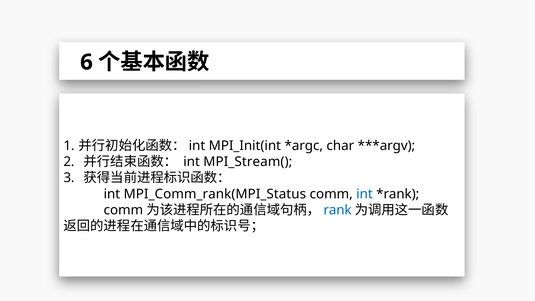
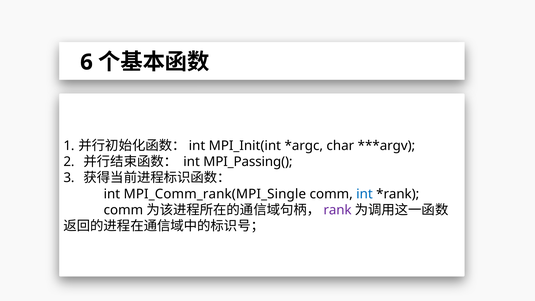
MPI_Stream(: MPI_Stream( -> MPI_Passing(
MPI_Comm_rank(MPI_Status: MPI_Comm_rank(MPI_Status -> MPI_Comm_rank(MPI_Single
rank colour: blue -> purple
